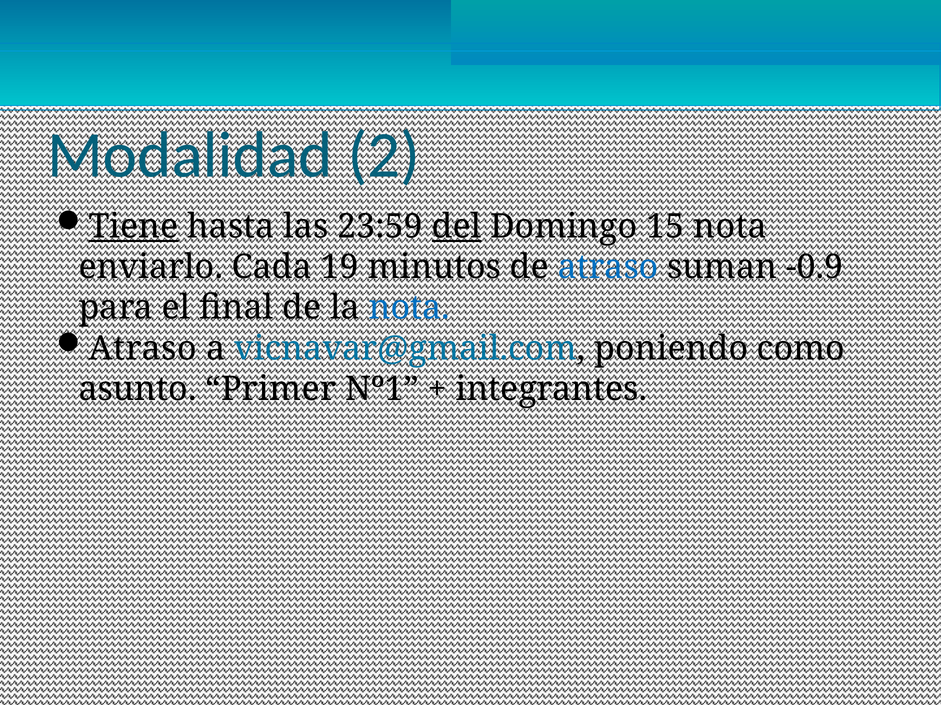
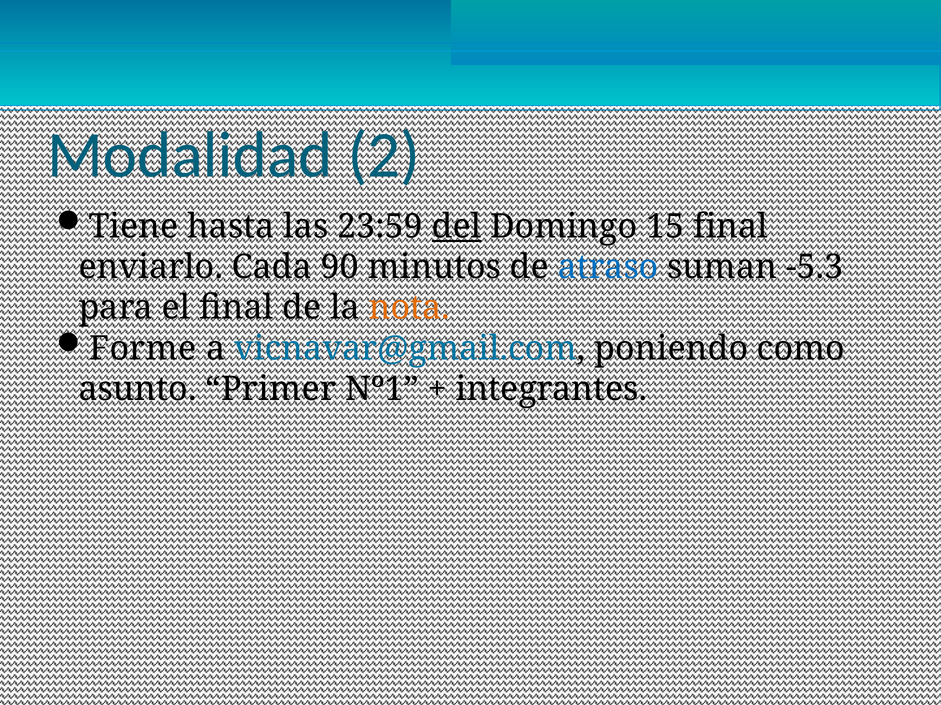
Tiene underline: present -> none
15 nota: nota -> final
19: 19 -> 90
-0.9: -0.9 -> -5.3
nota at (409, 308) colour: blue -> orange
Atraso at (143, 349): Atraso -> Forme
